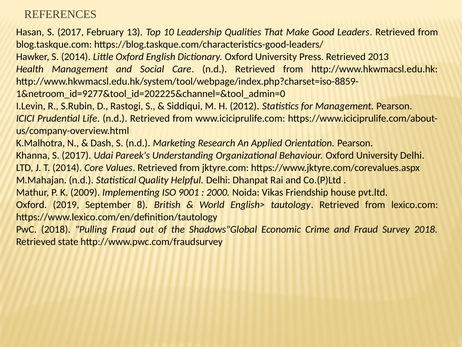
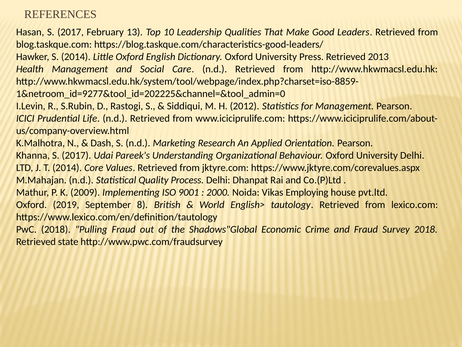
Helpful: Helpful -> Process
Friendship: Friendship -> Employing
